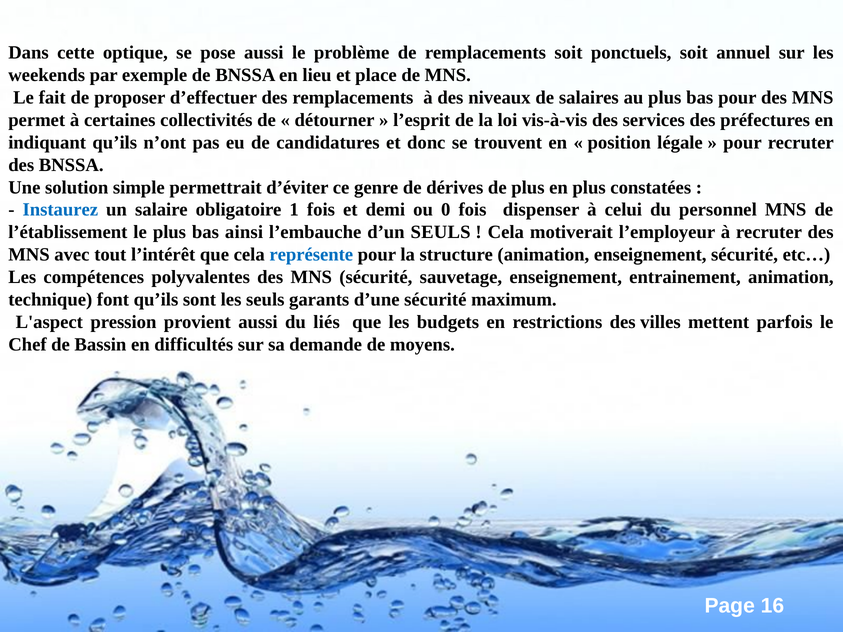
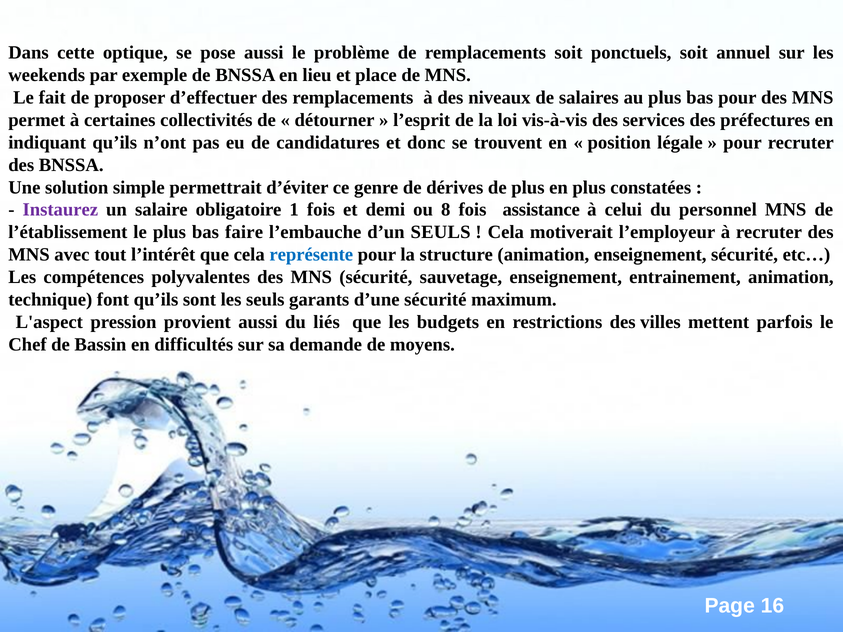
Instaurez colour: blue -> purple
0: 0 -> 8
dispenser: dispenser -> assistance
ainsi: ainsi -> faire
